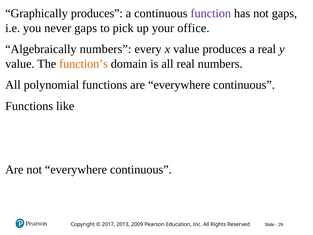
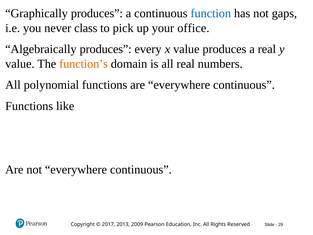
function colour: purple -> blue
never gaps: gaps -> class
Algebraically numbers: numbers -> produces
